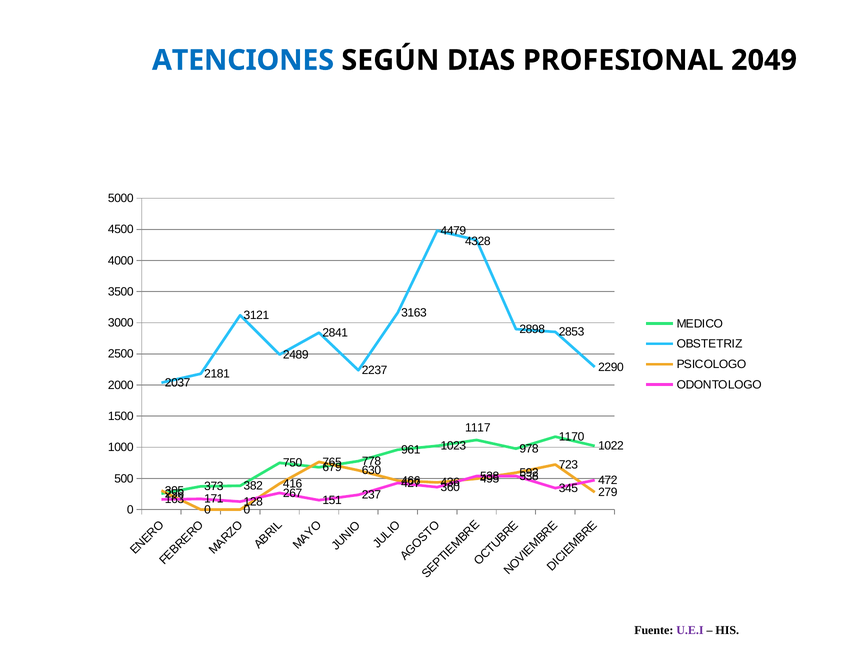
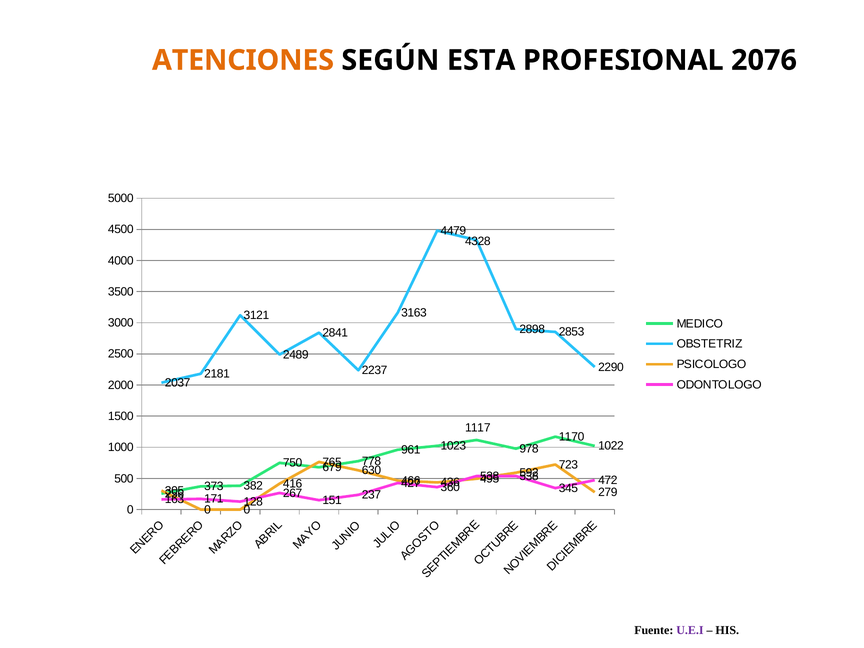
ATENCIONES colour: blue -> orange
DIAS: DIAS -> ESTA
2049: 2049 -> 2076
